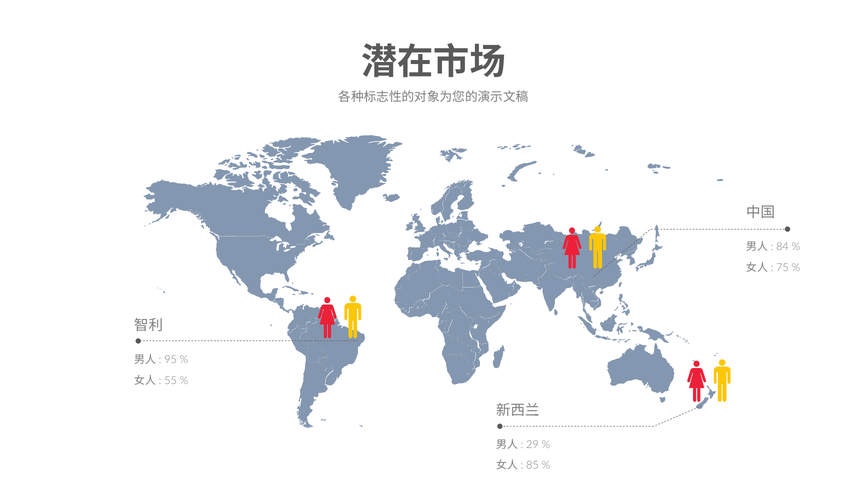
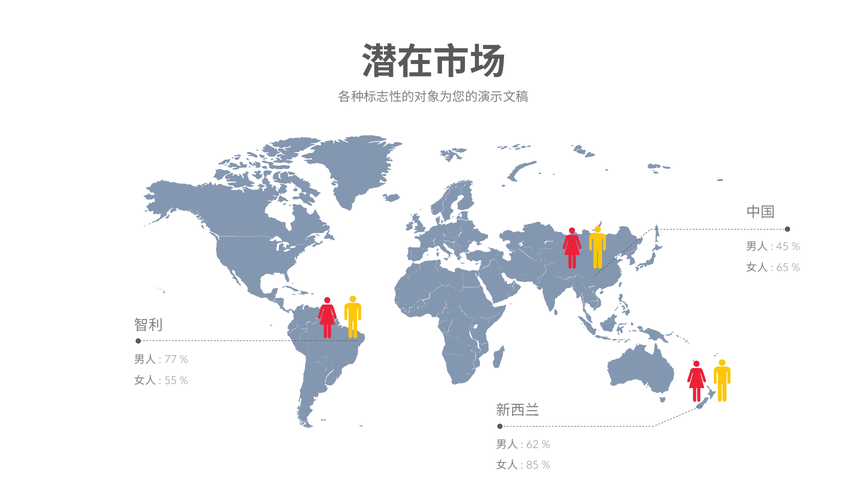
84: 84 -> 45
75: 75 -> 65
95: 95 -> 77
29: 29 -> 62
